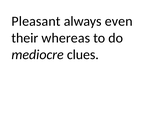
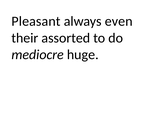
whereas: whereas -> assorted
clues: clues -> huge
